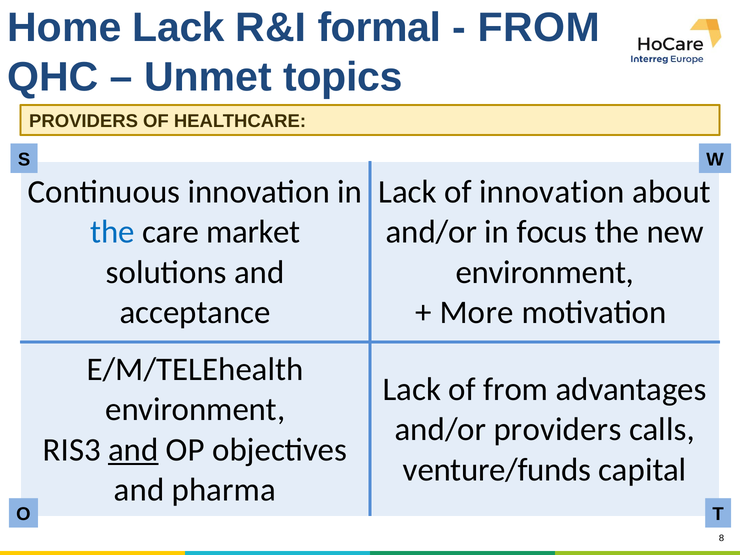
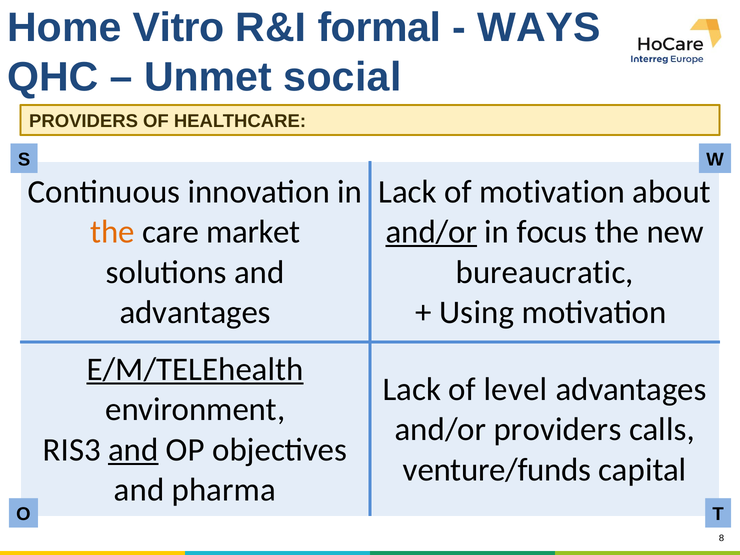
Home Lack: Lack -> Vitro
FROM at (539, 28): FROM -> WAYS
topics: topics -> social
of innovation: innovation -> motivation
the at (112, 232) colour: blue -> orange
and/or at (431, 232) underline: none -> present
environment at (545, 272): environment -> bureaucratic
acceptance at (195, 312): acceptance -> advantages
More: More -> Using
E/M/TELEhealth underline: none -> present
of from: from -> level
